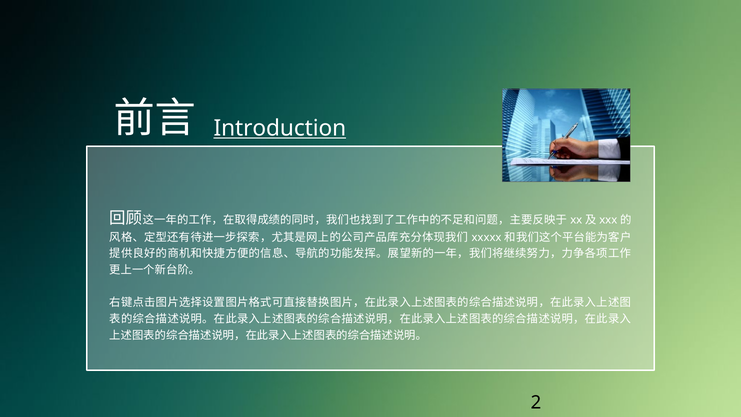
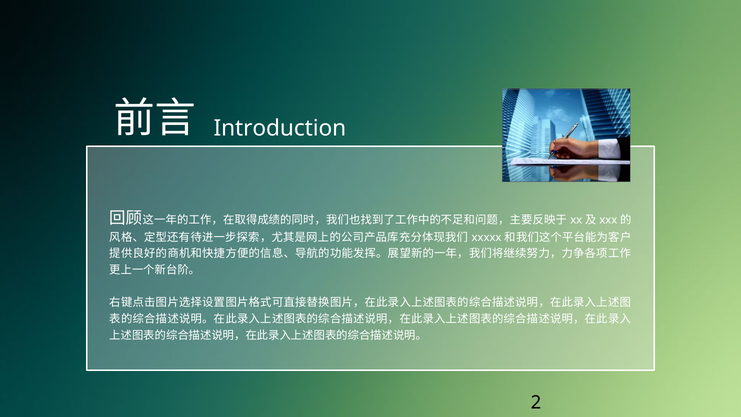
Introduction underline: present -> none
